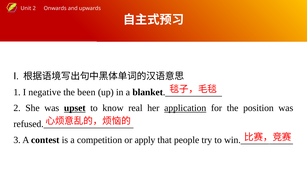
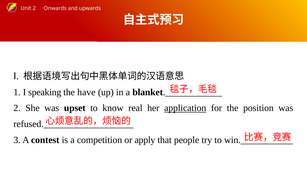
negative: negative -> speaking
been: been -> have
upset underline: present -> none
